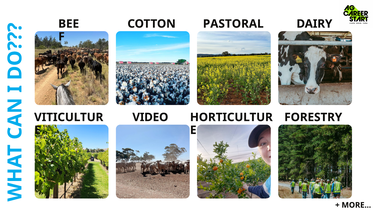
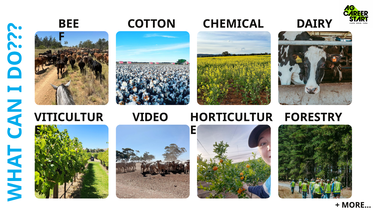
PASTORAL: PASTORAL -> CHEMICAL
